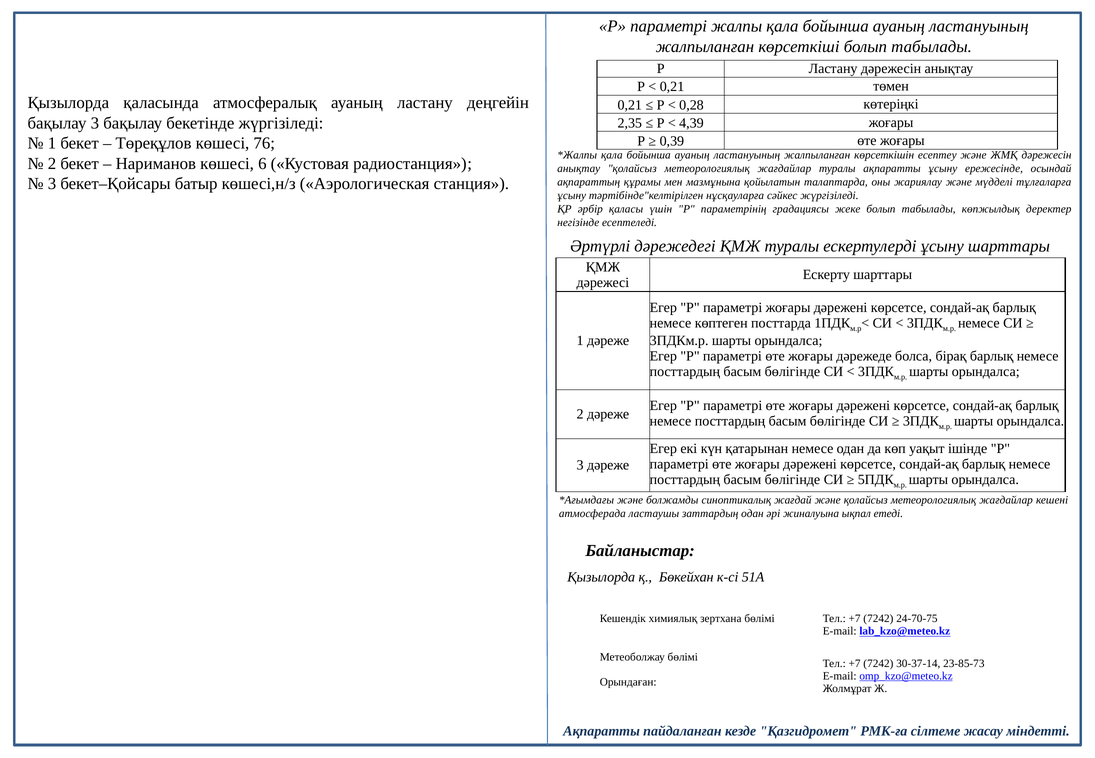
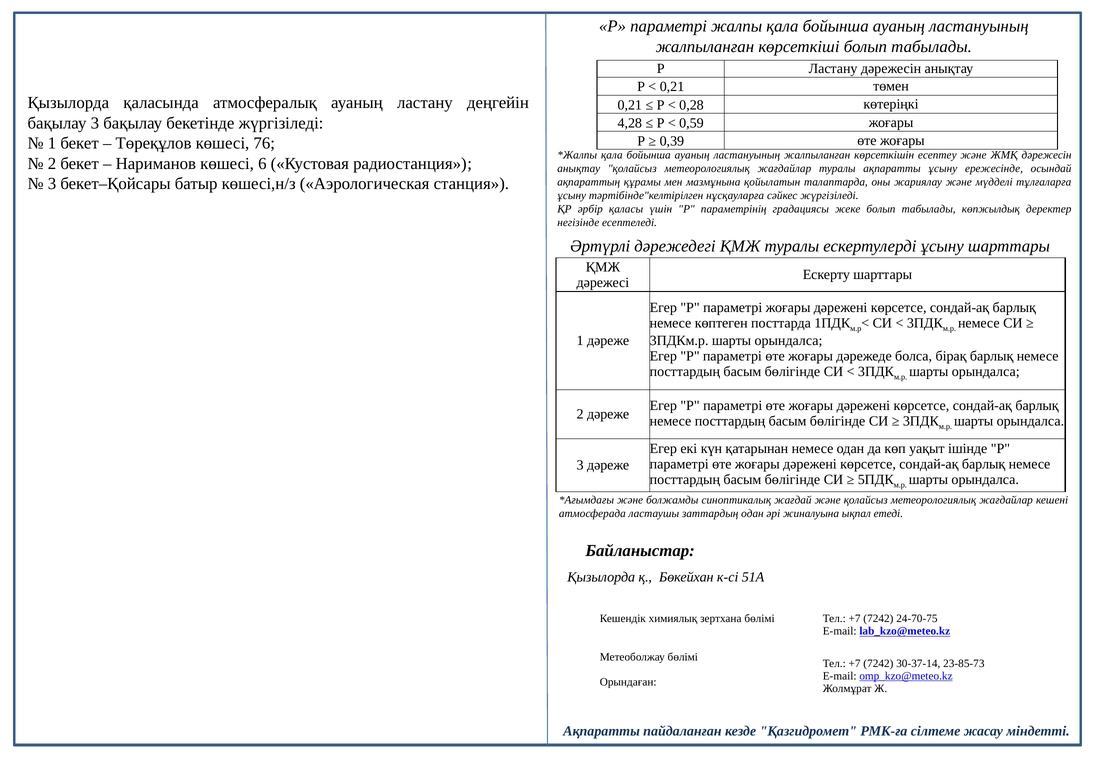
2,35: 2,35 -> 4,28
4,39: 4,39 -> 0,59
